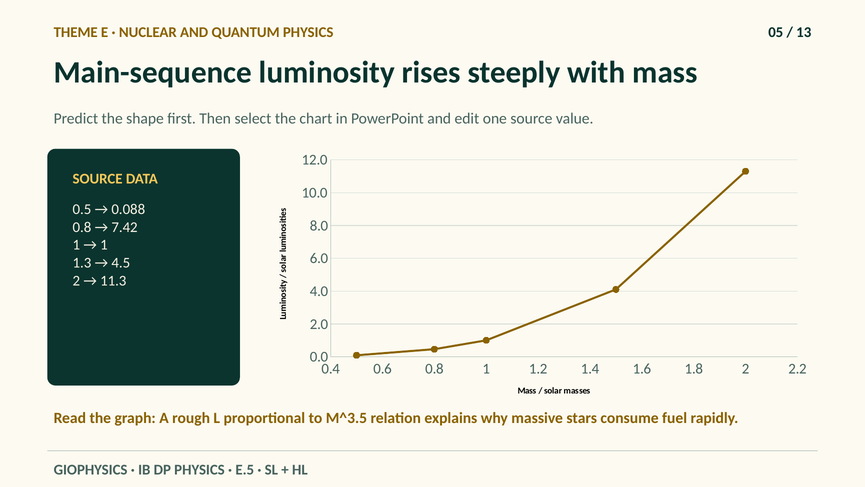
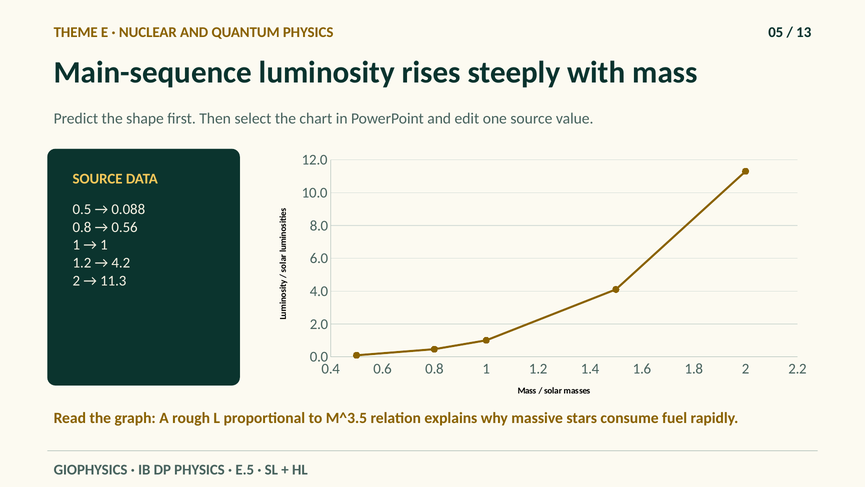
7.42: 7.42 -> 0.56
1.3 at (82, 263): 1.3 -> 1.2
4.5: 4.5 -> 4.2
